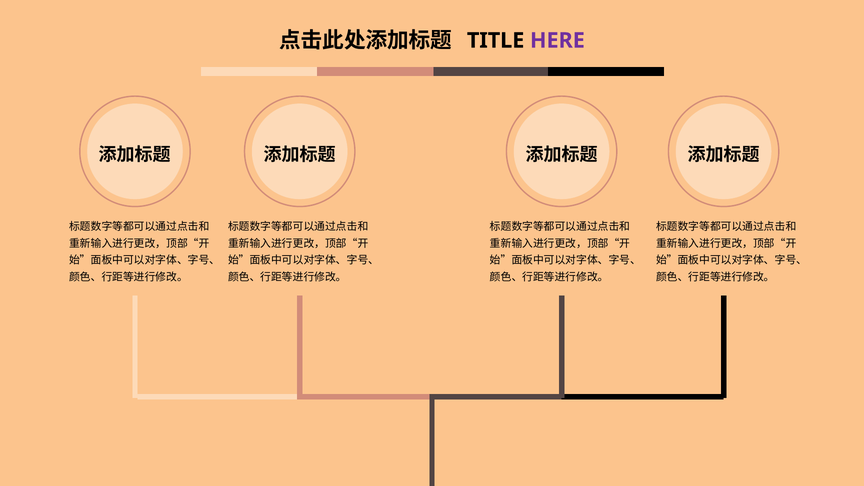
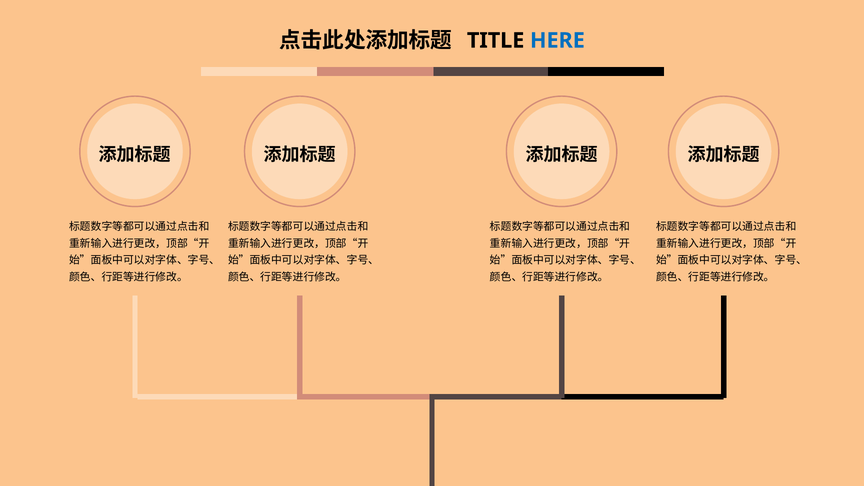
HERE colour: purple -> blue
